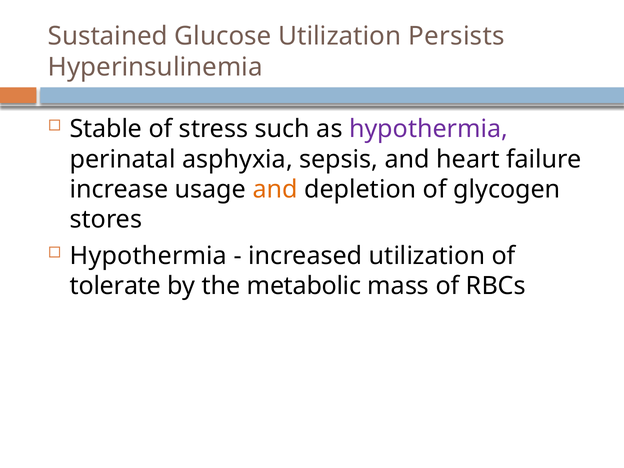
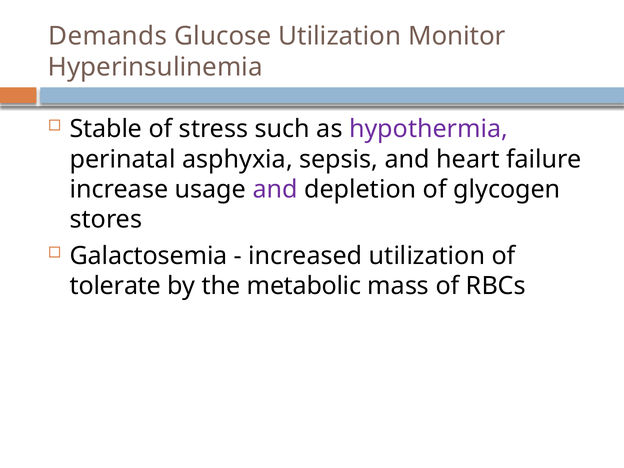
Sustained: Sustained -> Demands
Persists: Persists -> Monitor
and at (275, 189) colour: orange -> purple
Hypothermia at (148, 256): Hypothermia -> Galactosemia
